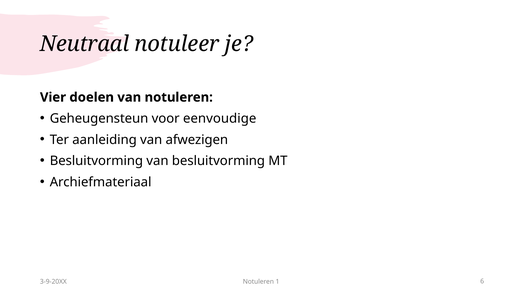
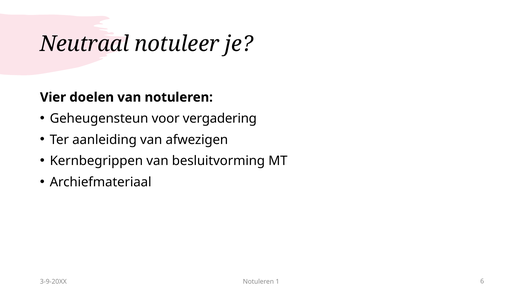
eenvoudige: eenvoudige -> vergadering
Besluitvorming at (96, 161): Besluitvorming -> Kernbegrippen
